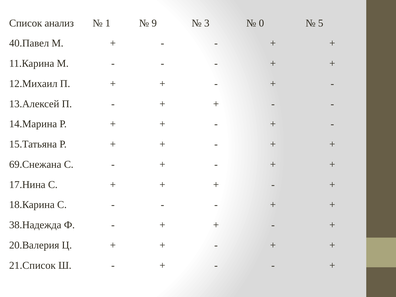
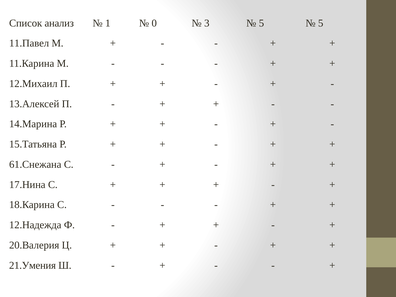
9: 9 -> 0
0 at (261, 23): 0 -> 5
40.Павел: 40.Павел -> 11.Павел
69.Снежана: 69.Снежана -> 61.Снежана
38.Надежда: 38.Надежда -> 12.Надежда
21.Список: 21.Список -> 21.Умения
